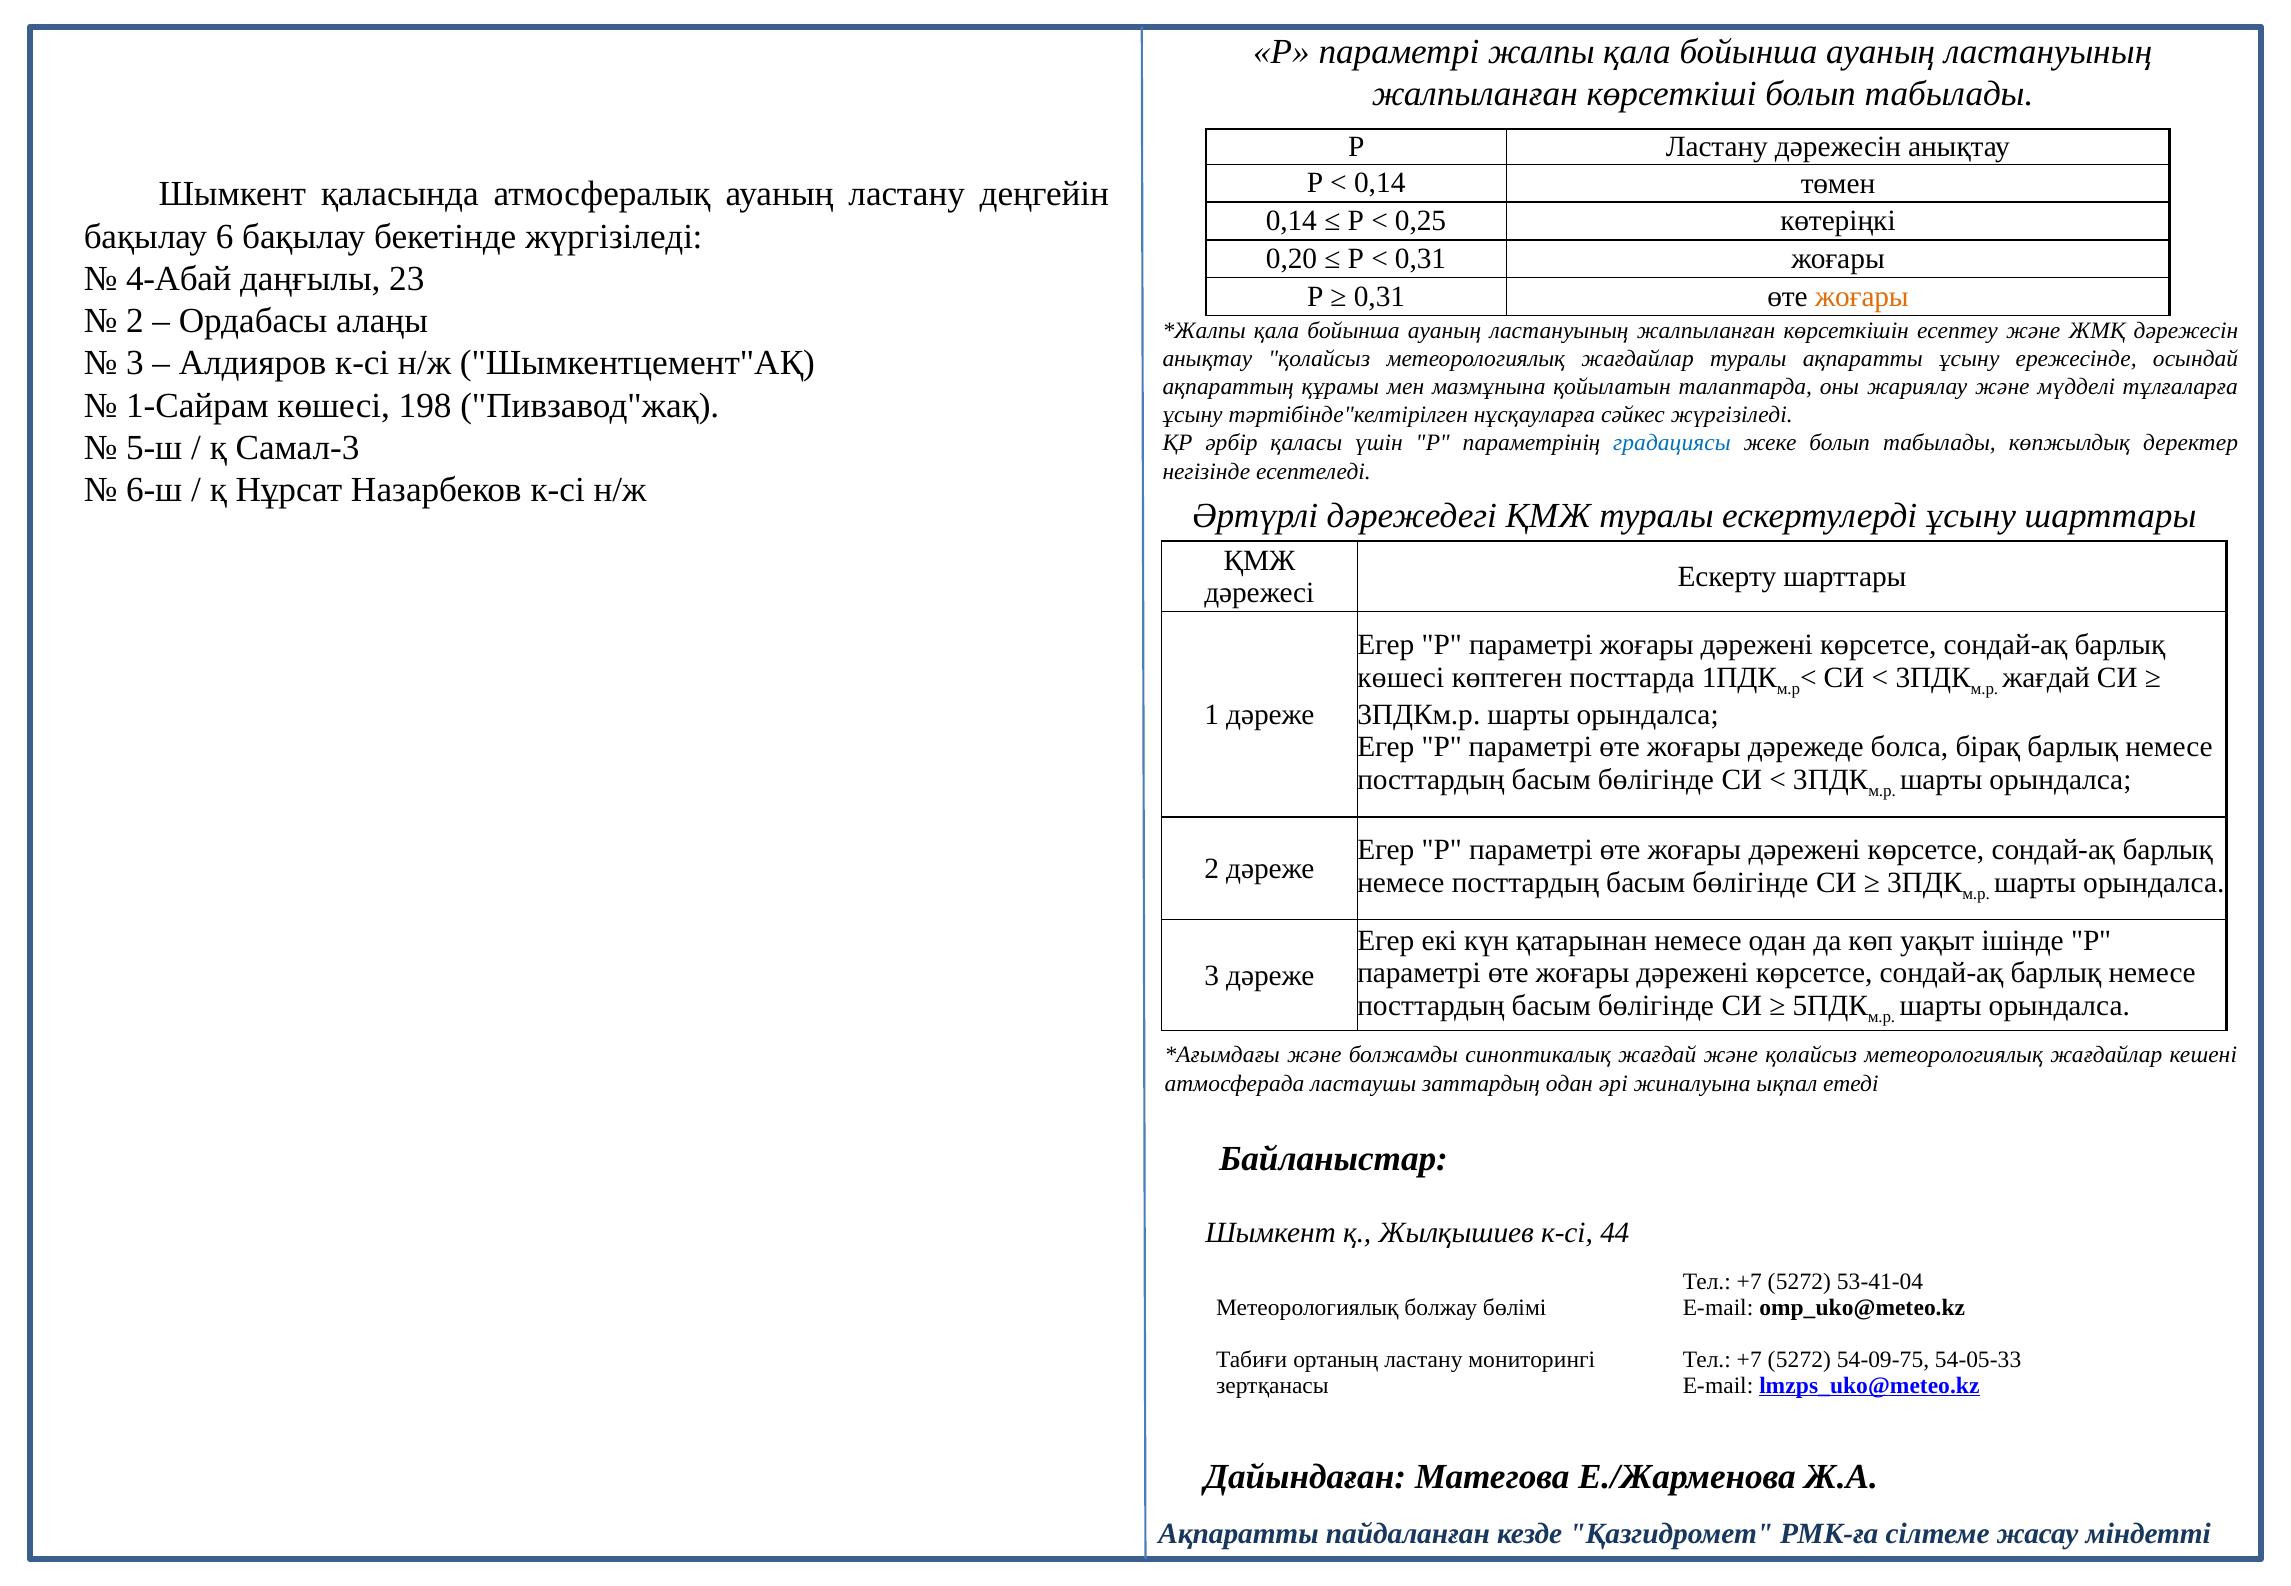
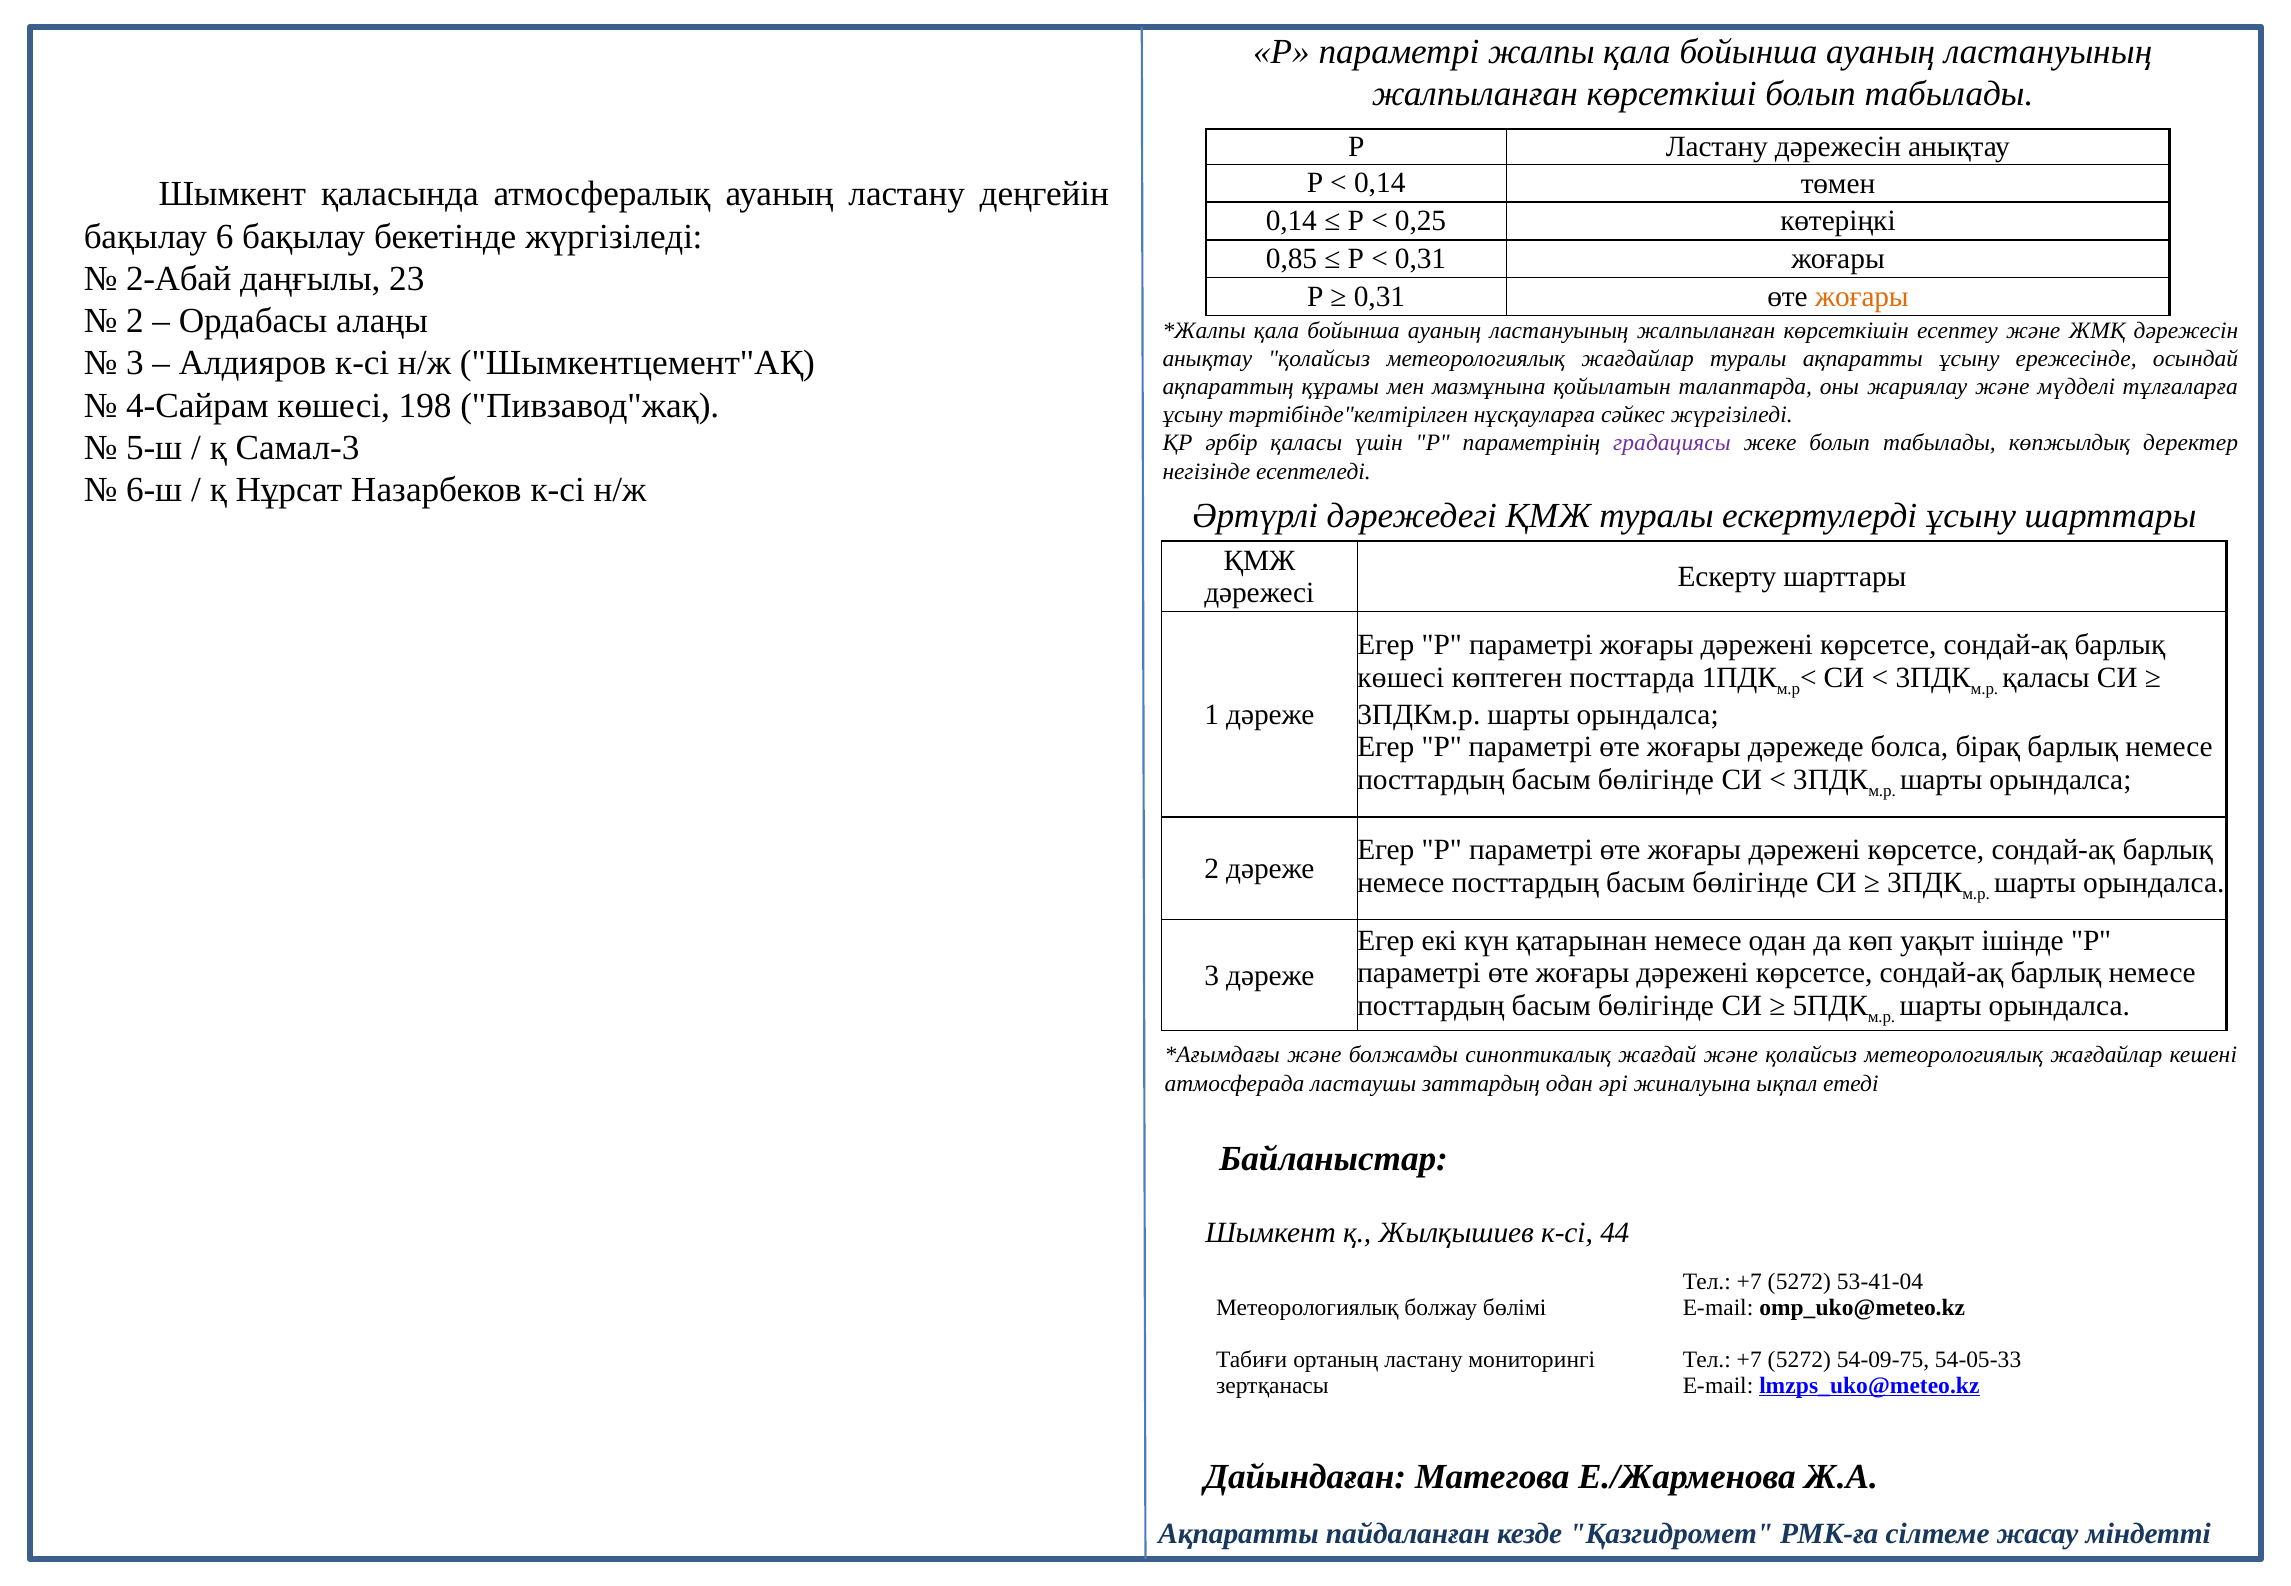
0,20: 0,20 -> 0,85
4-Абай: 4-Абай -> 2-Абай
1-Сайрам: 1-Сайрам -> 4-Сайрам
градациясы colour: blue -> purple
жағдай at (2046, 678): жағдай -> қаласы
